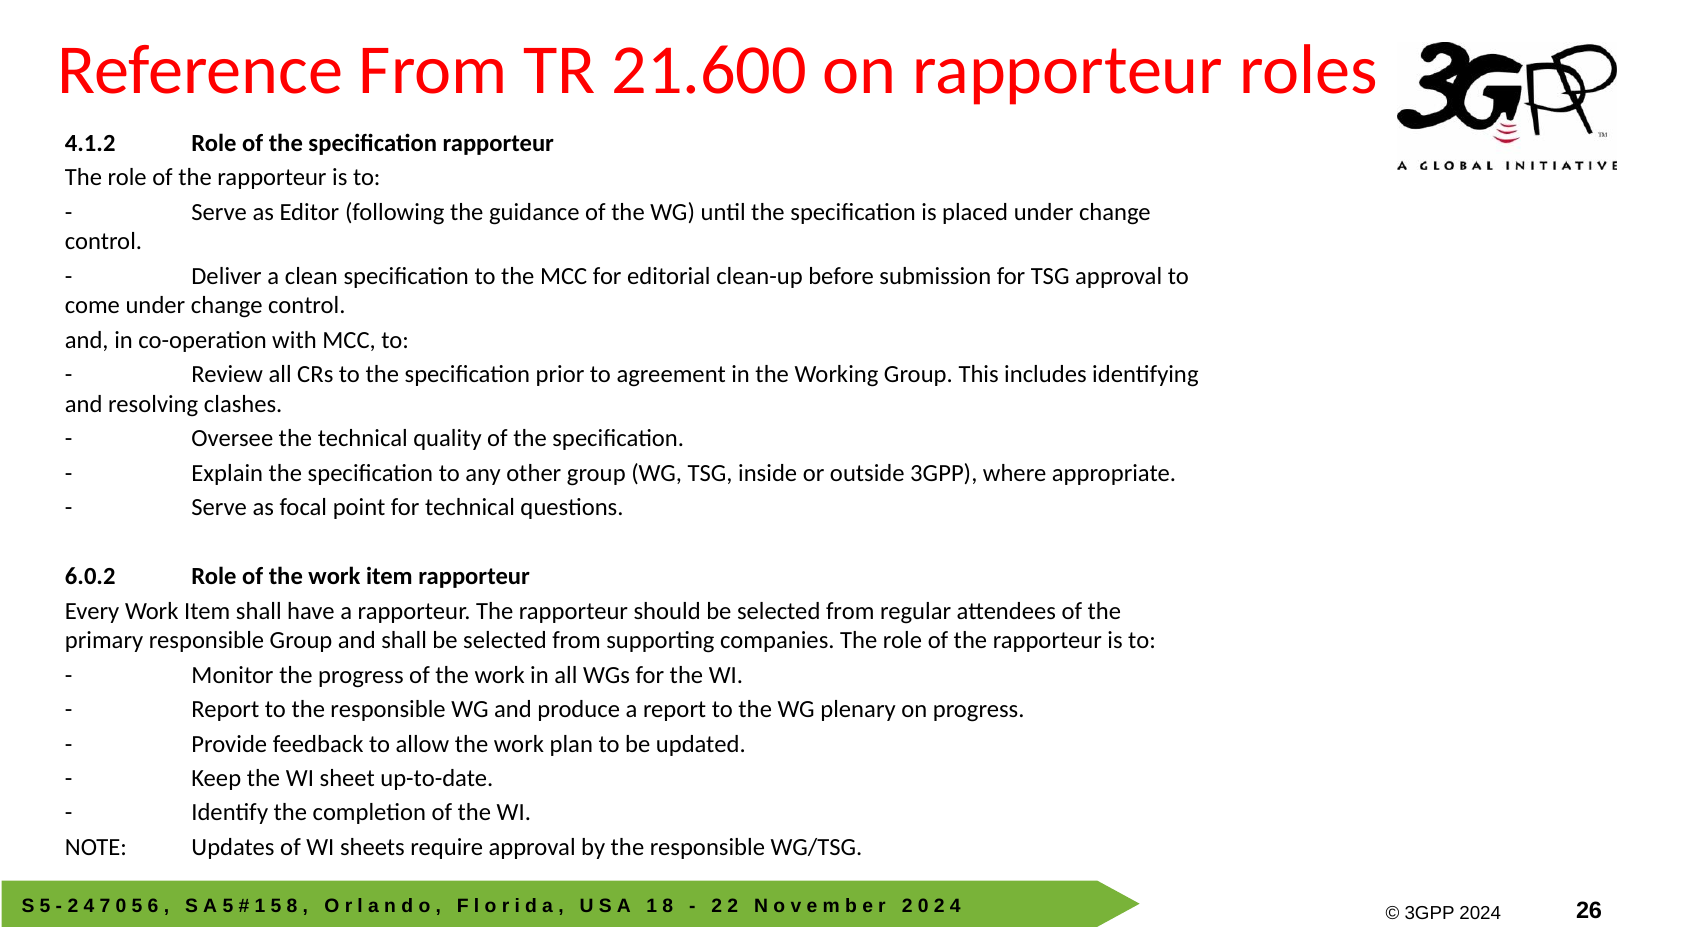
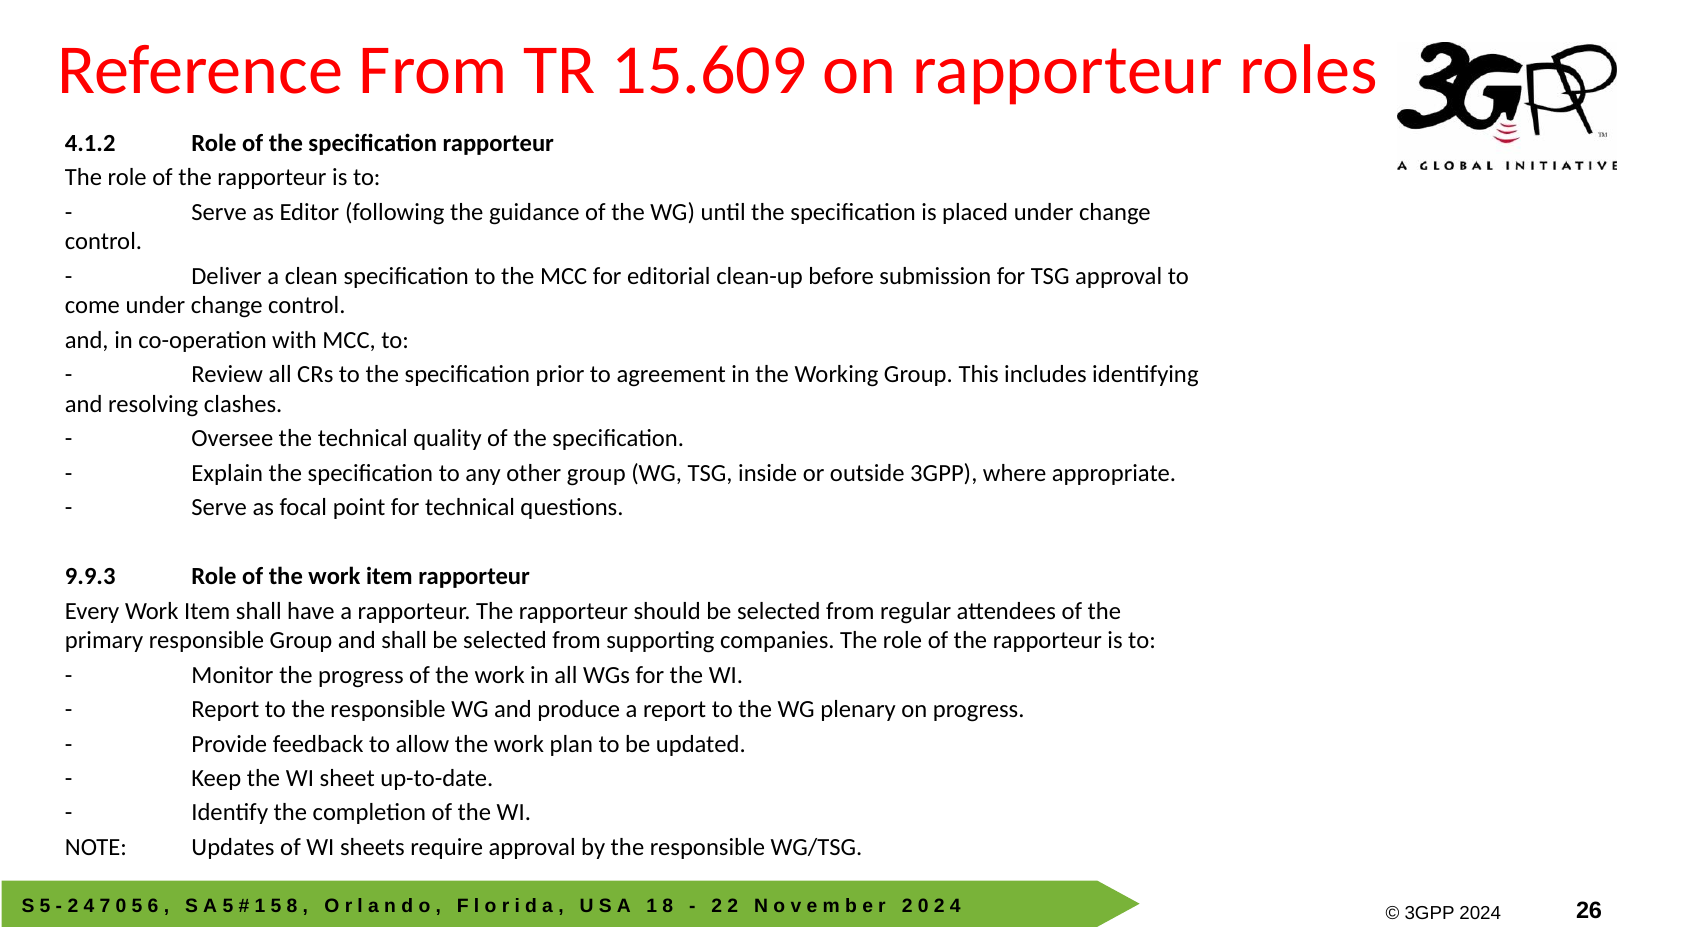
21.600: 21.600 -> 15.609
6.0.2: 6.0.2 -> 9.9.3
